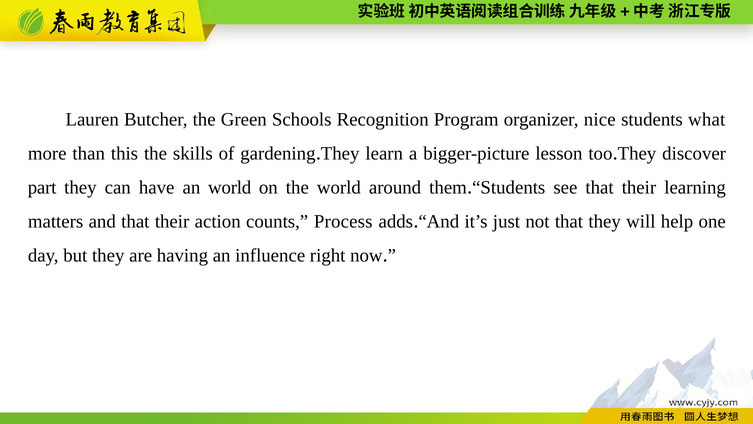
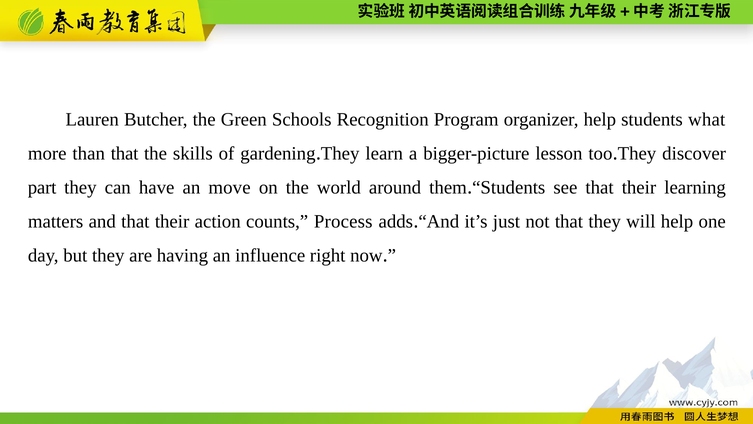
organizer nice: nice -> help
than this: this -> that
an world: world -> move
